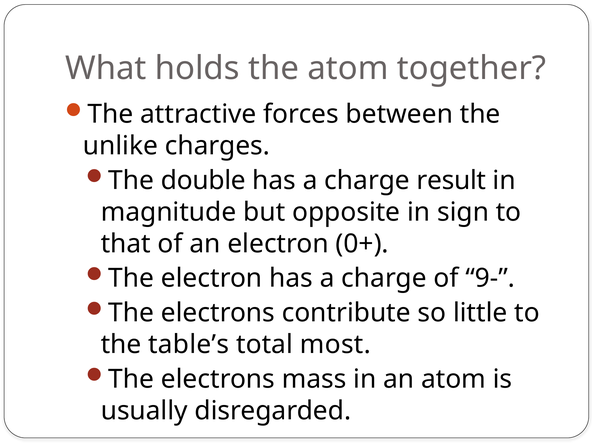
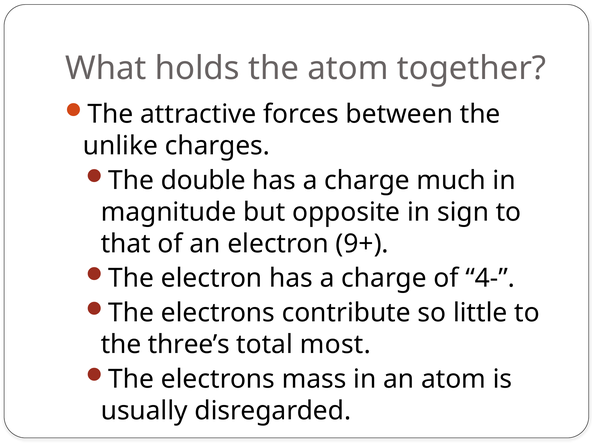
result: result -> much
0+: 0+ -> 9+
9-: 9- -> 4-
table’s: table’s -> three’s
